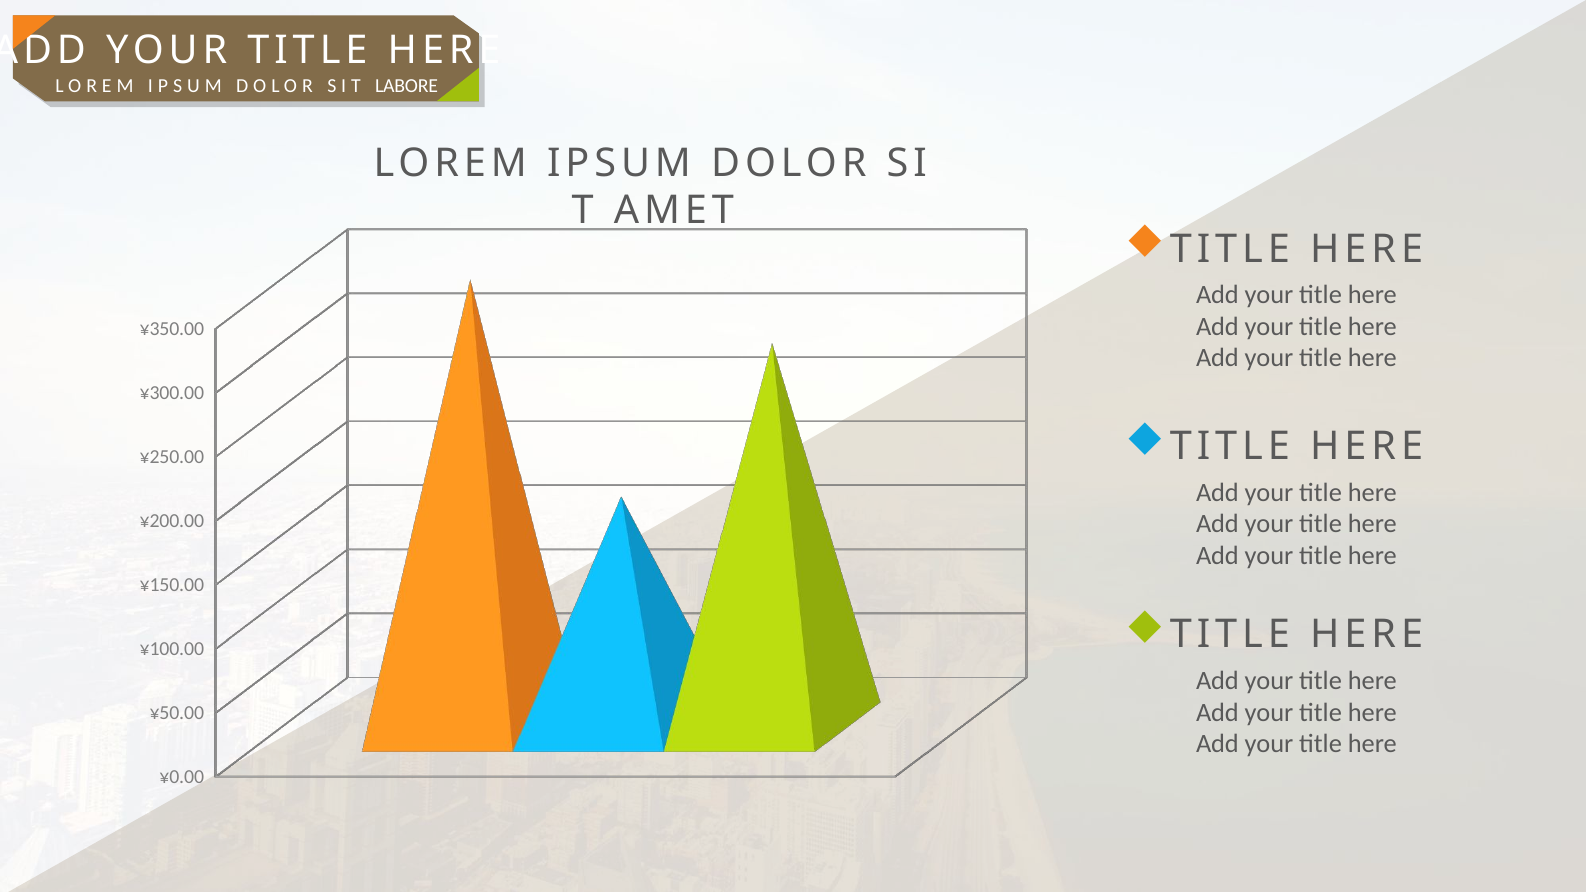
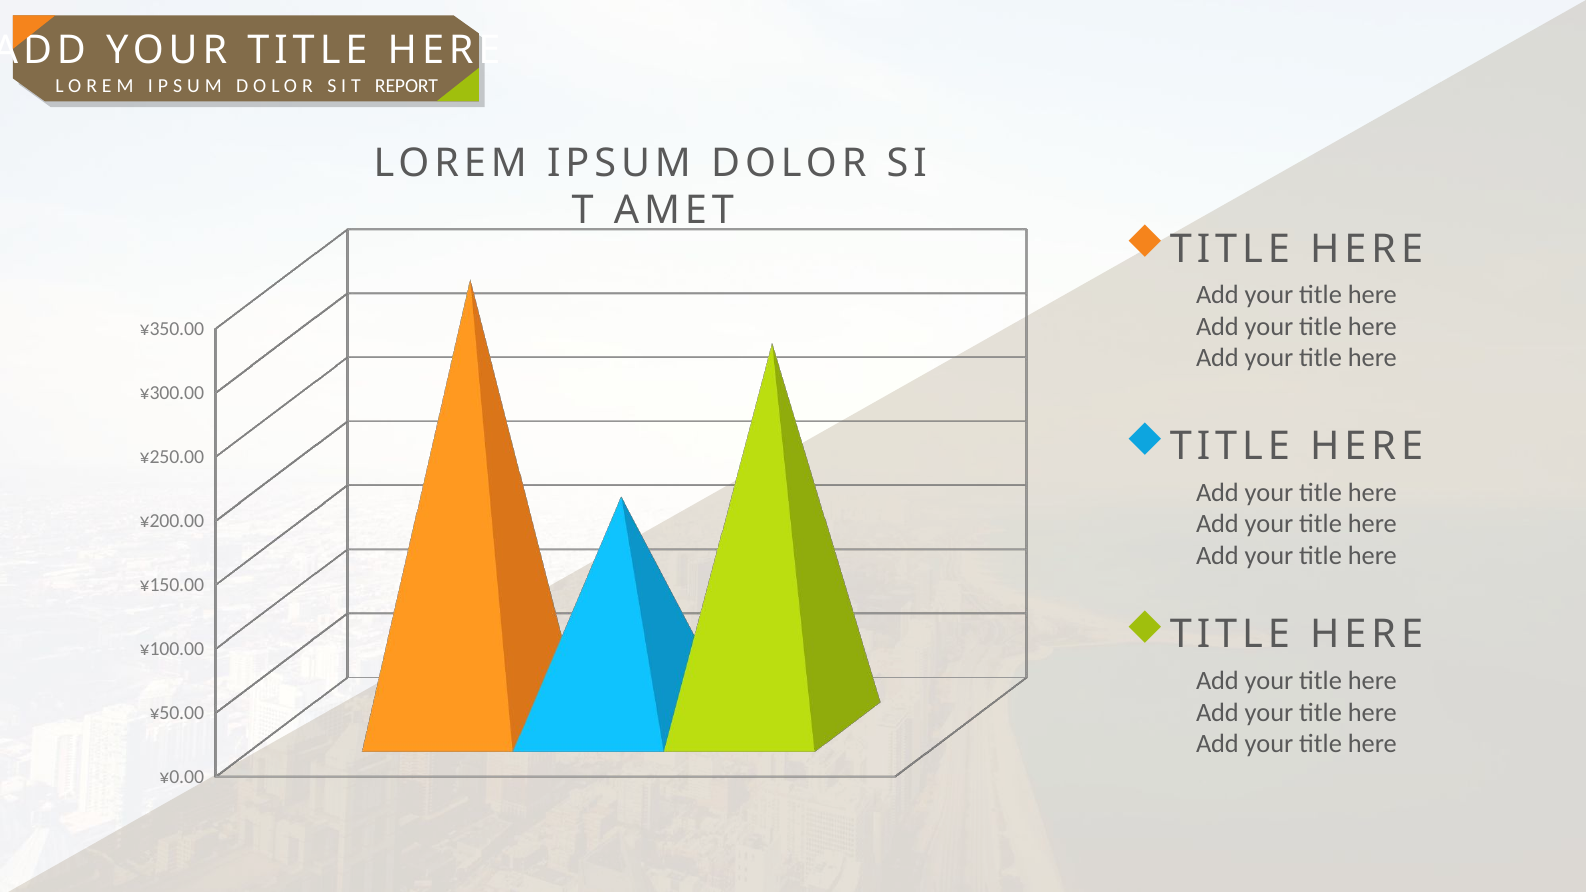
LABORE: LABORE -> REPORT
